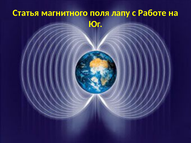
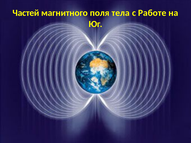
Статья: Статья -> Частей
лапу: лапу -> тела
